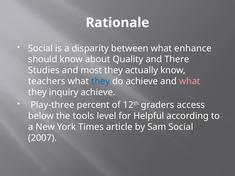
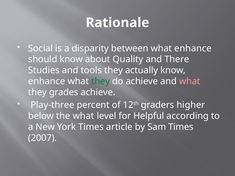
most: most -> tools
teachers at (47, 81): teachers -> enhance
they at (101, 81) colour: blue -> green
inquiry: inquiry -> grades
access: access -> higher
the tools: tools -> what
Sam Social: Social -> Times
